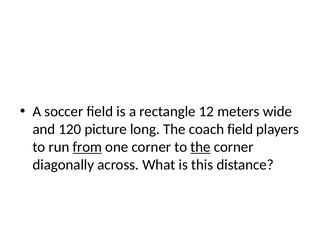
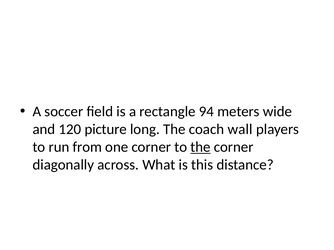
12: 12 -> 94
coach field: field -> wall
from underline: present -> none
